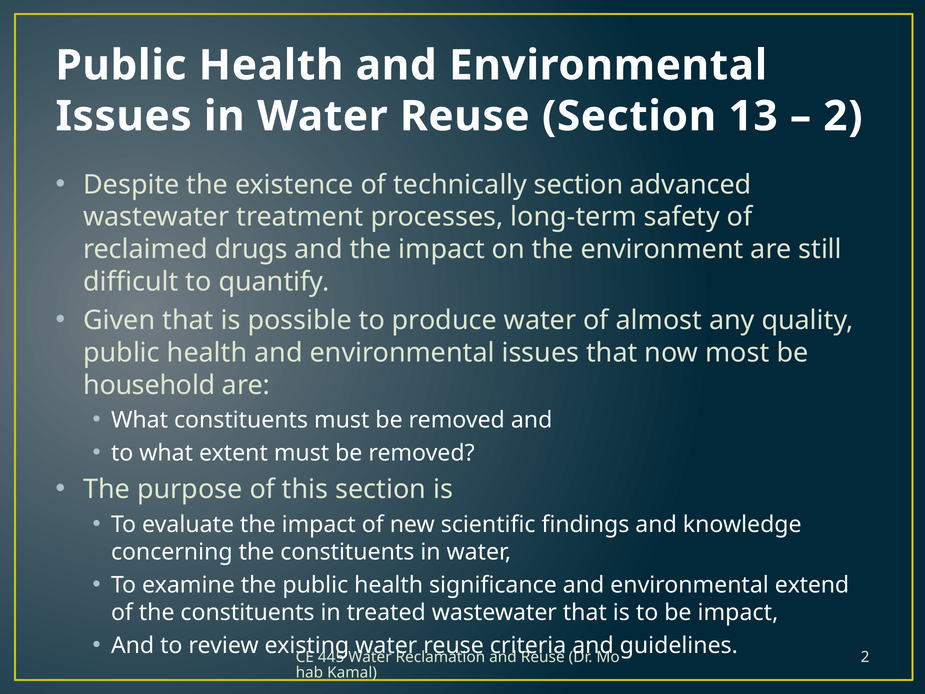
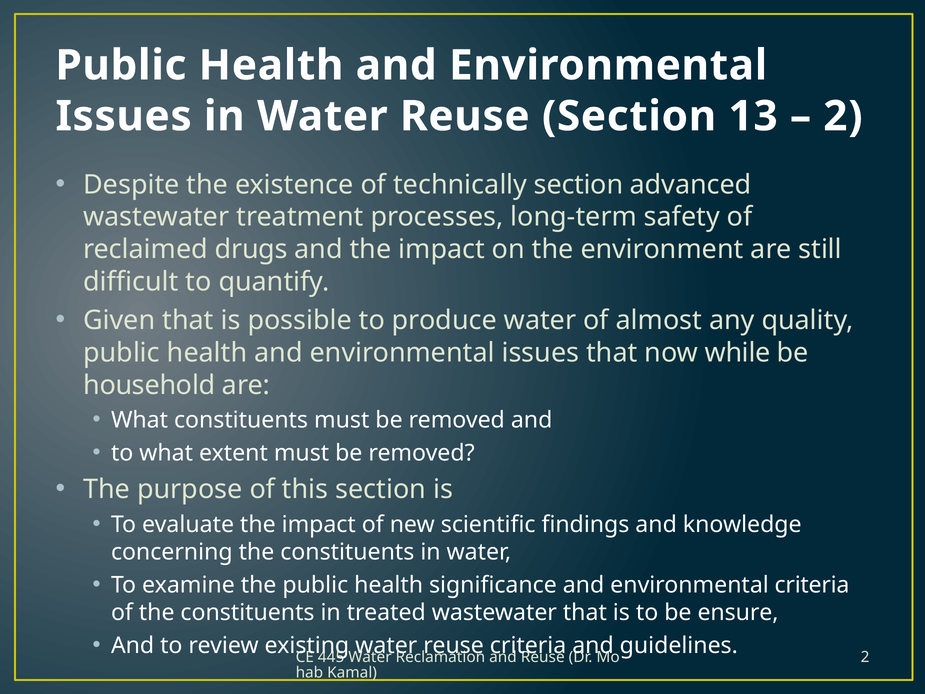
most: most -> while
environmental extend: extend -> criteria
be impact: impact -> ensure
